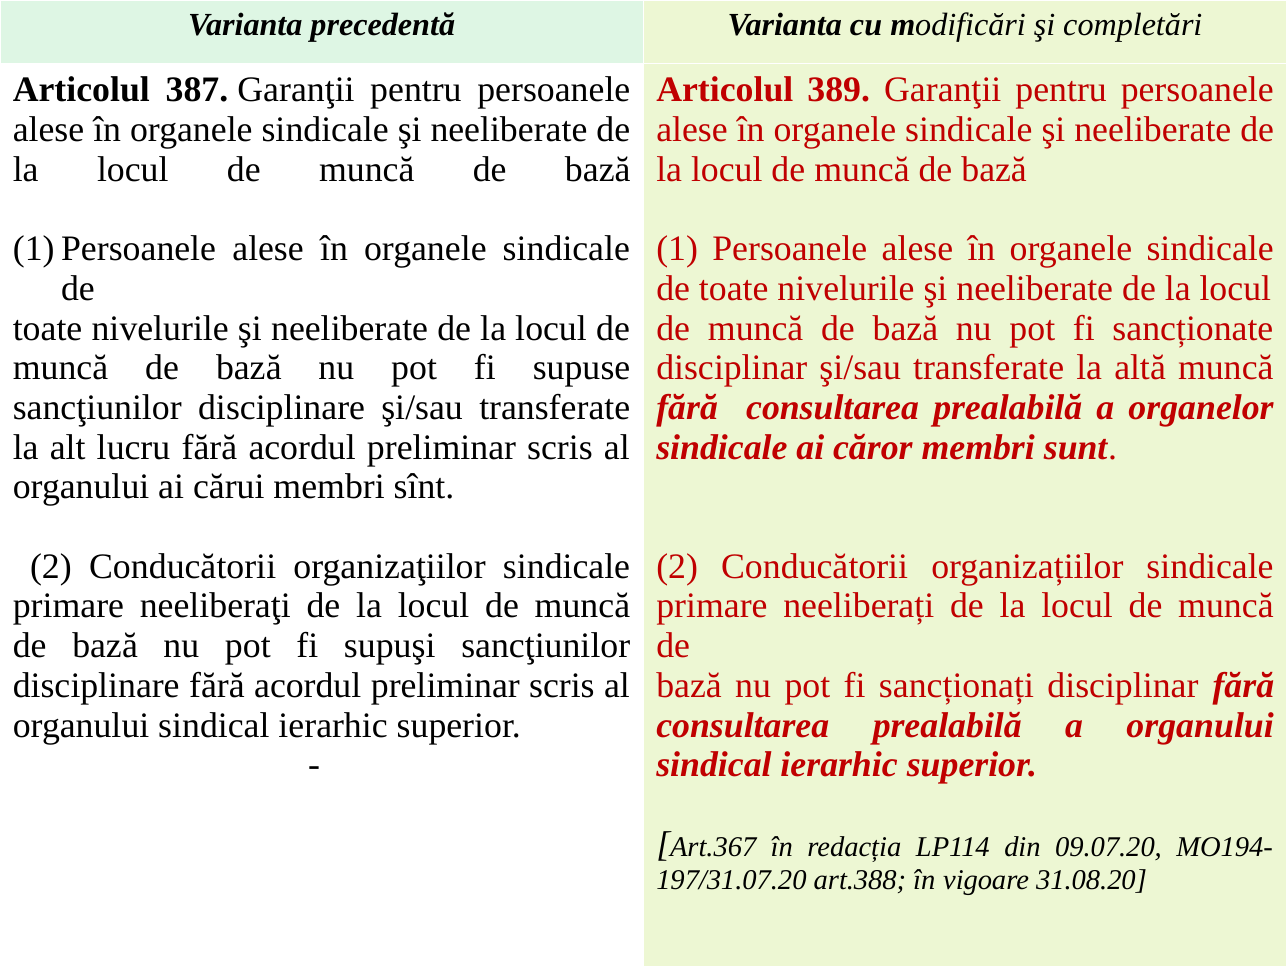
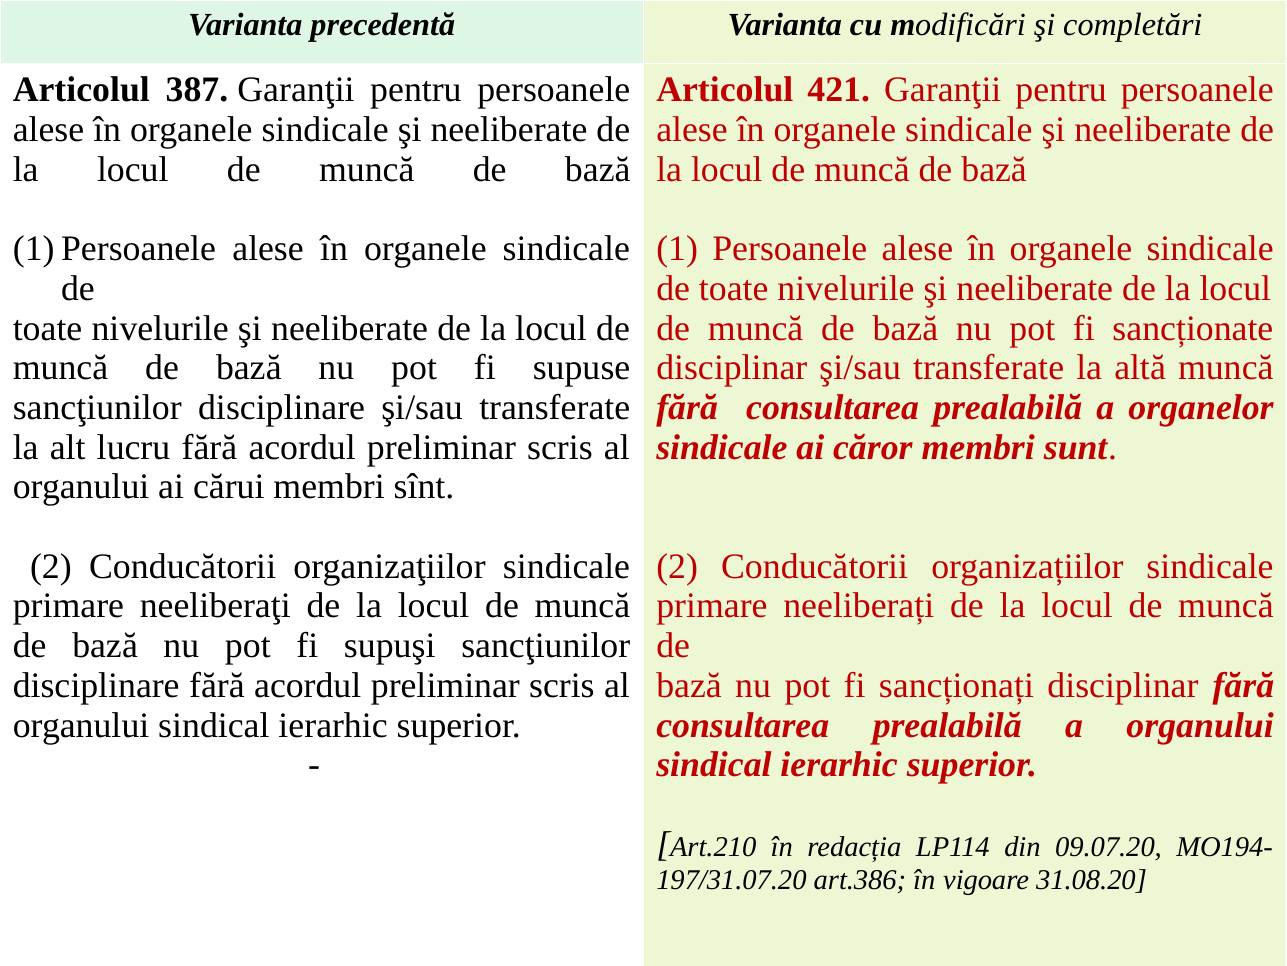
389: 389 -> 421
Art.367: Art.367 -> Art.210
art.388: art.388 -> art.386
